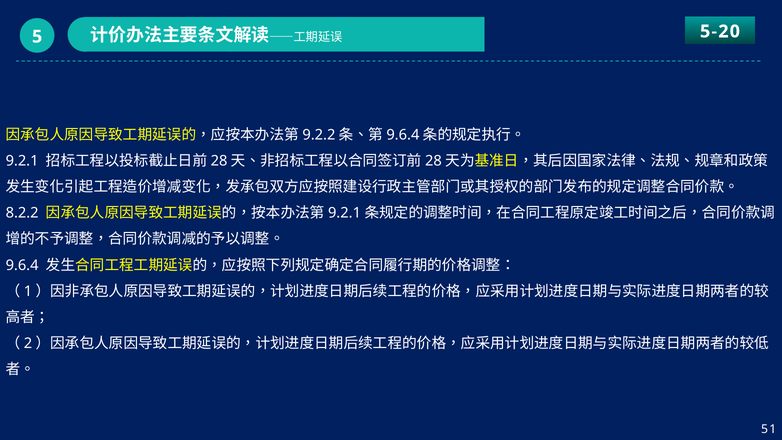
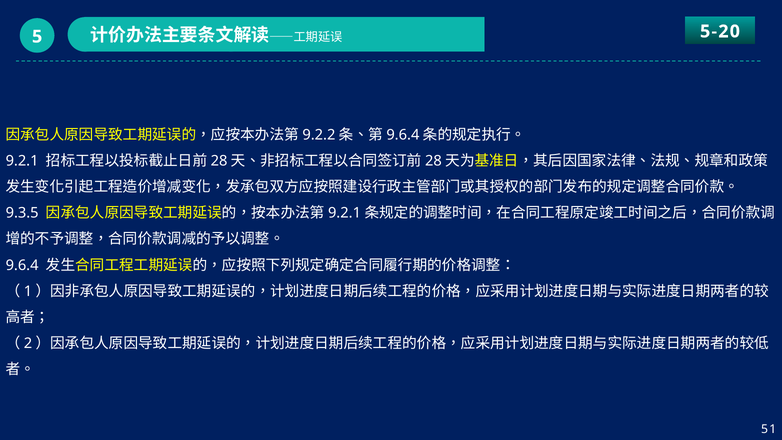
8.2.2: 8.2.2 -> 9.3.5
